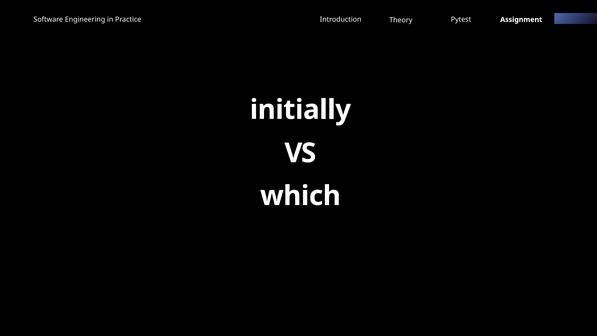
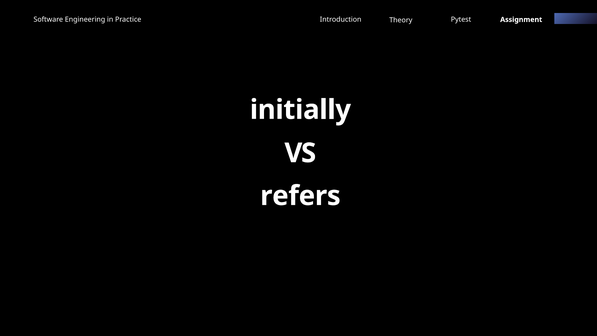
which: which -> refers
